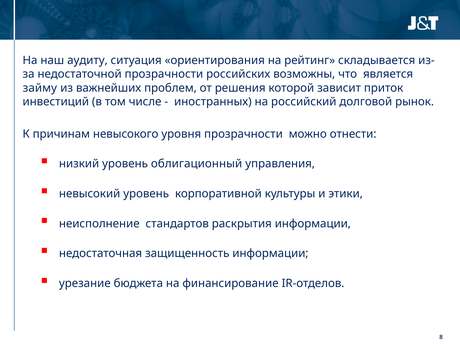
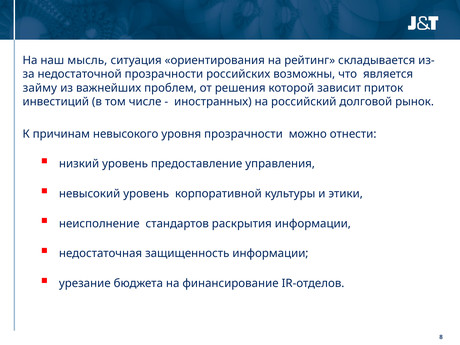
аудиту: аудиту -> мысль
облигационный: облигационный -> предоставление
